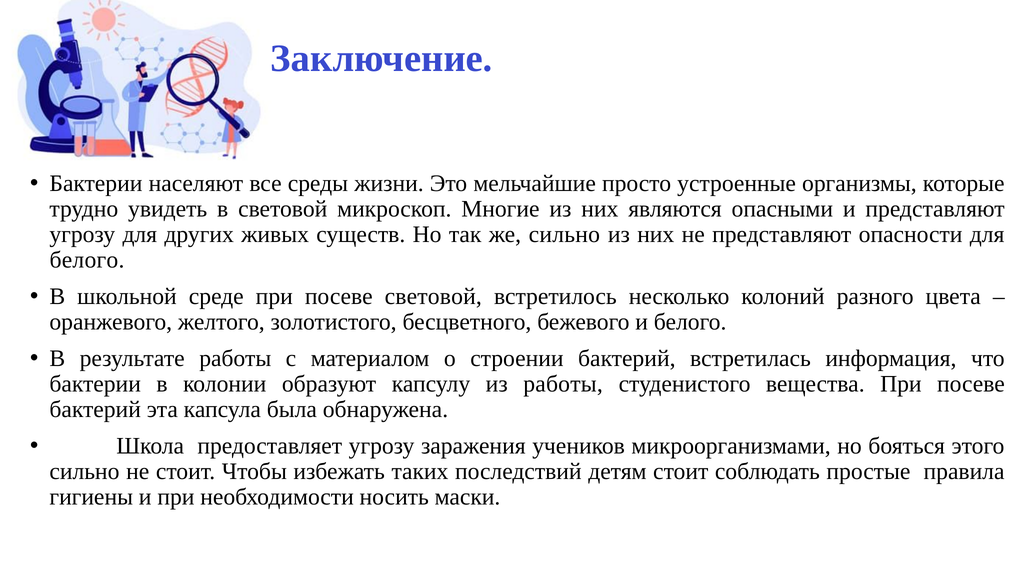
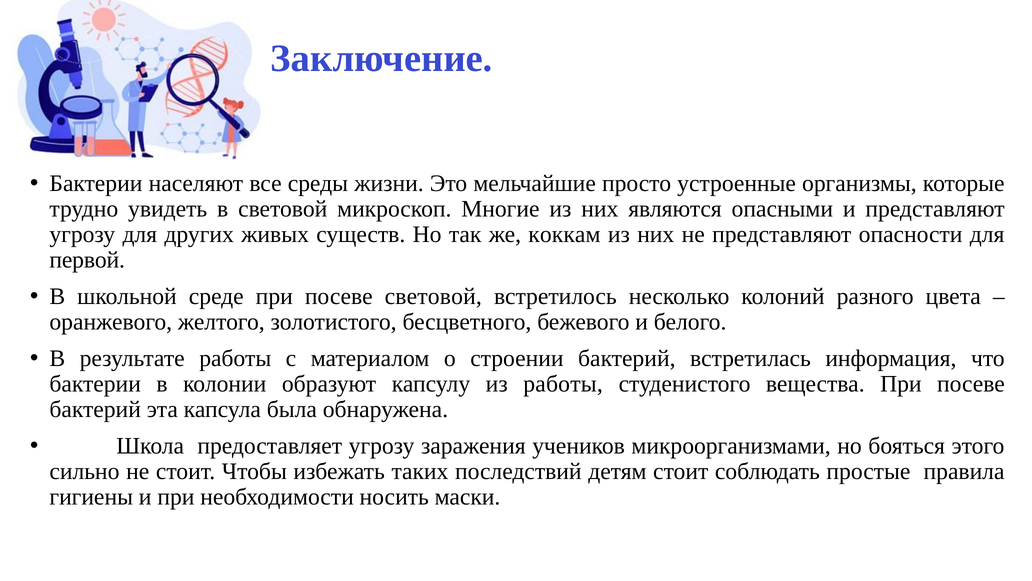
же сильно: сильно -> коккам
белого at (87, 260): белого -> первой
